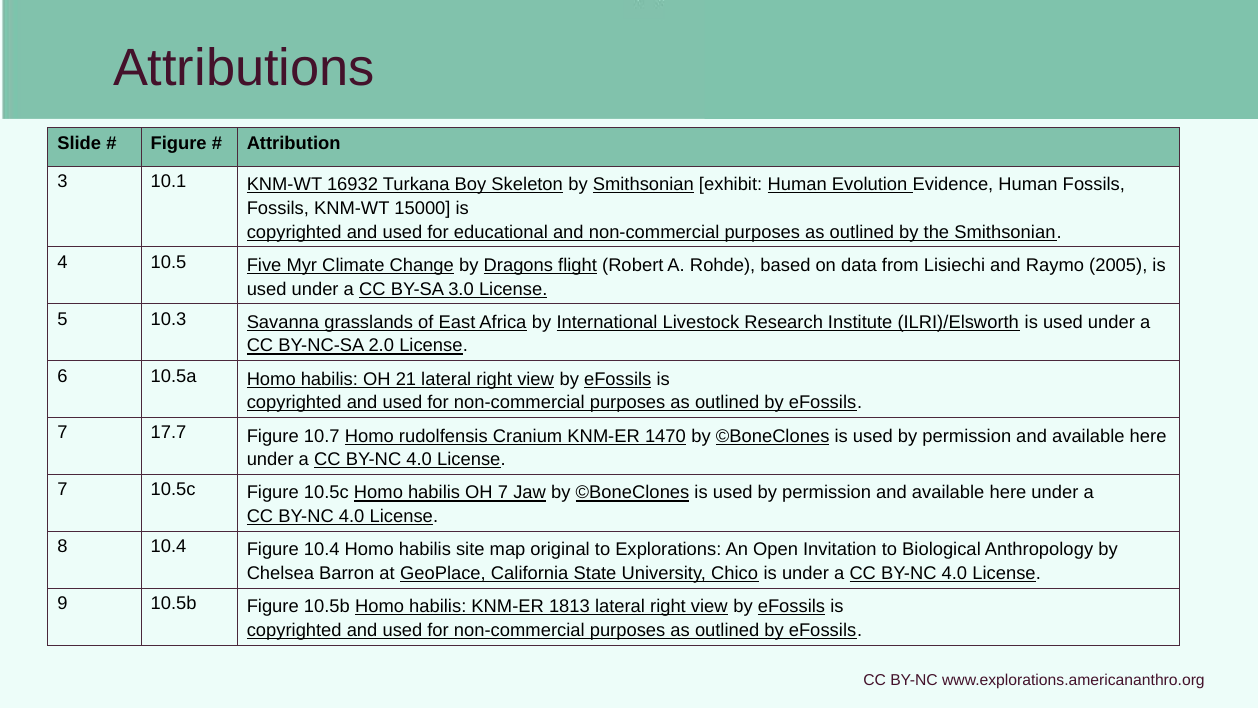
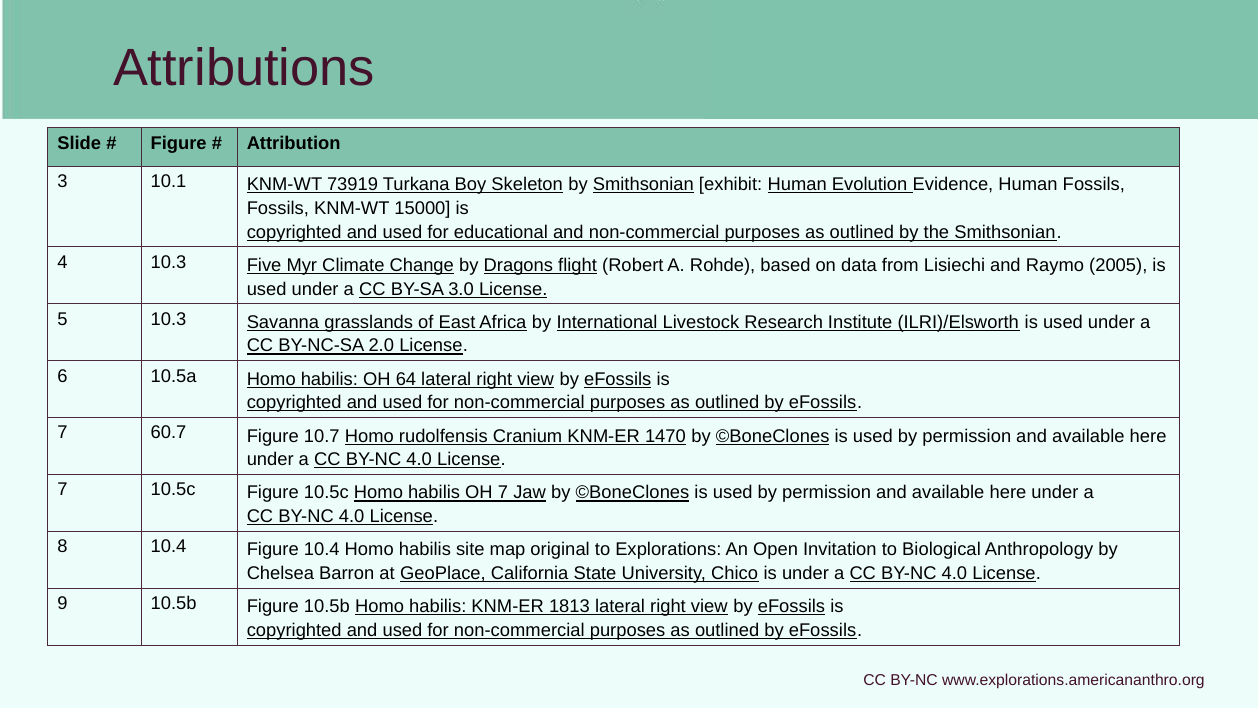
16932: 16932 -> 73919
4 10.5: 10.5 -> 10.3
21: 21 -> 64
17.7: 17.7 -> 60.7
